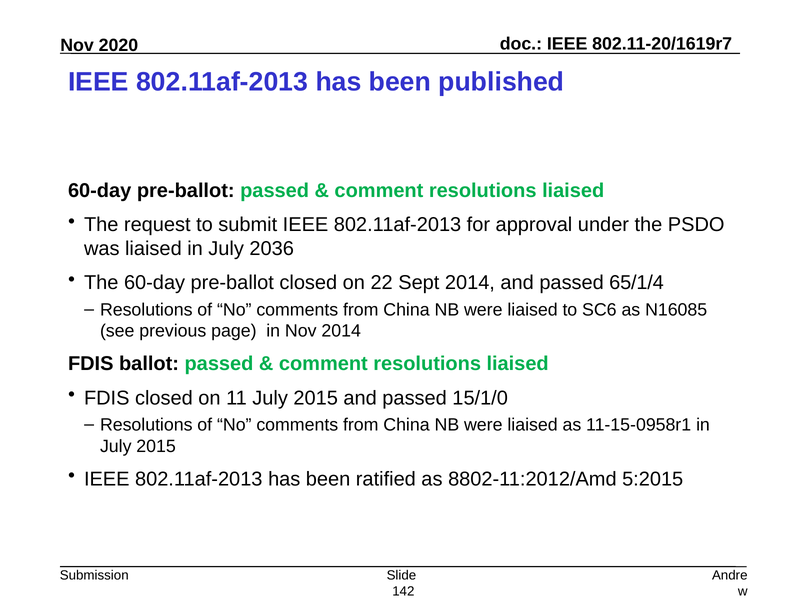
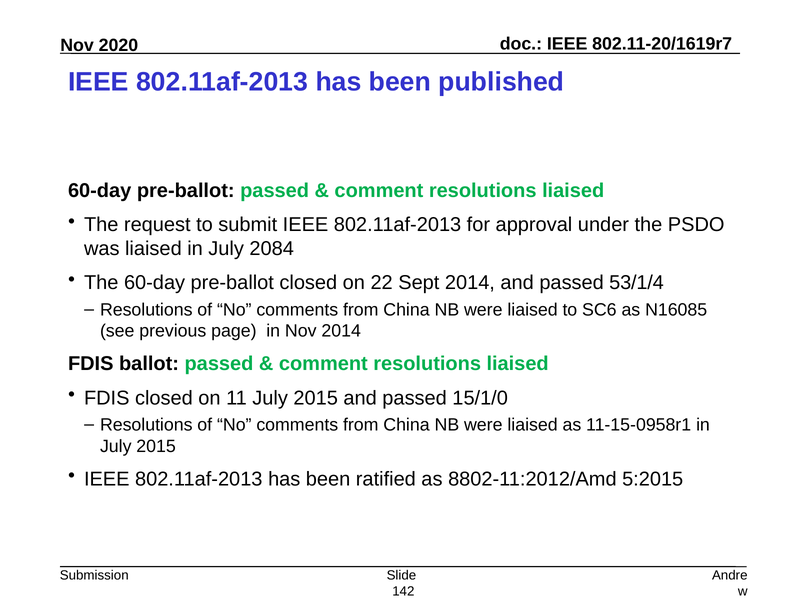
2036: 2036 -> 2084
65/1/4: 65/1/4 -> 53/1/4
